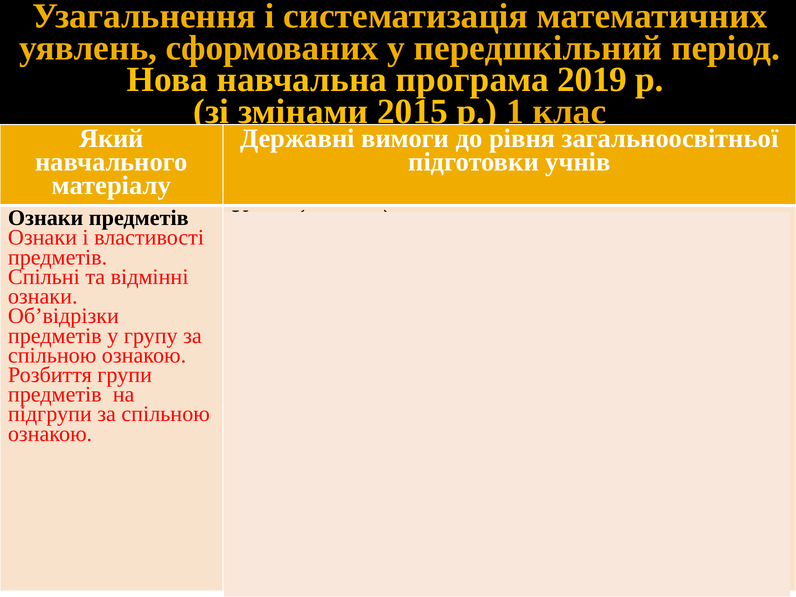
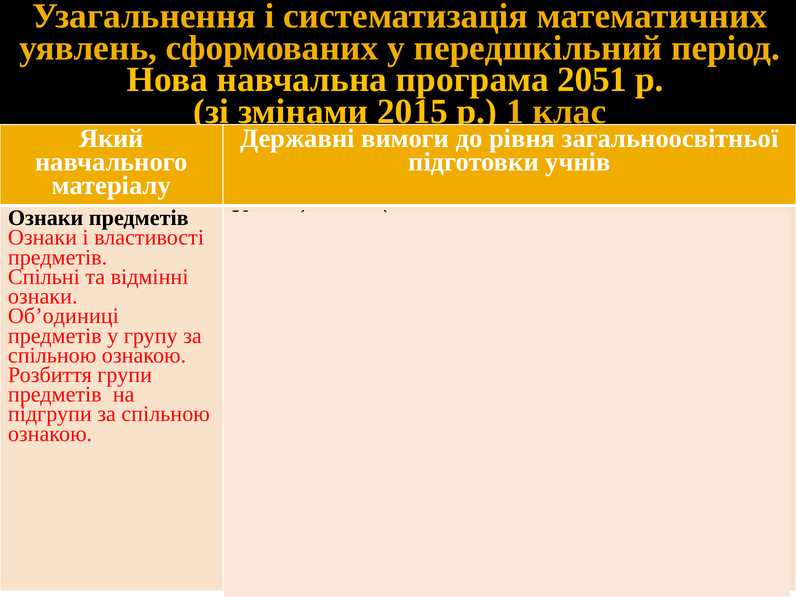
2019: 2019 -> 2051
Об’відрізки: Об’відрізки -> Об’одиниці
